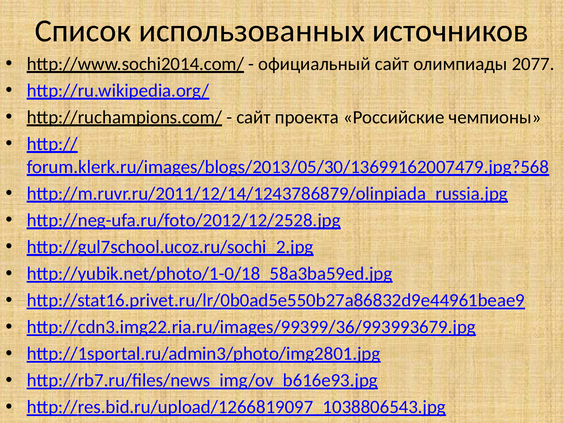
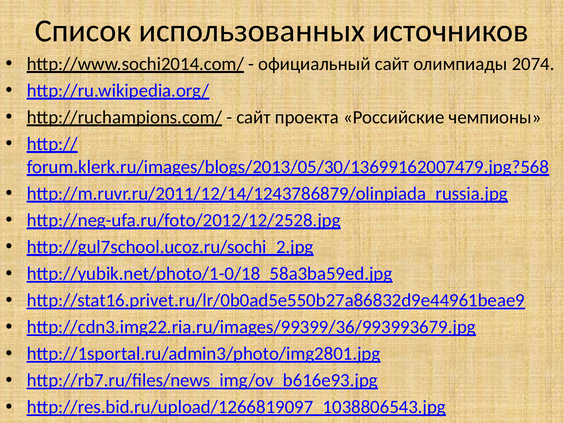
2077: 2077 -> 2074
